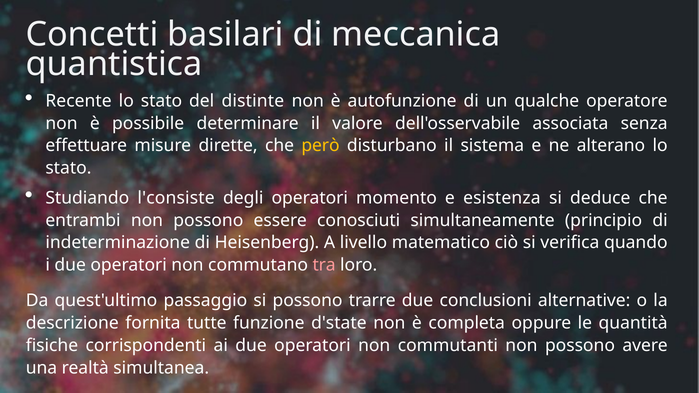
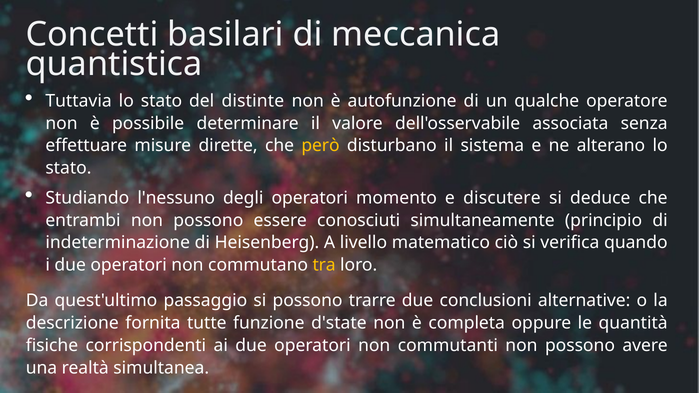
Recente: Recente -> Tuttavia
l'consiste: l'consiste -> l'nessuno
esistenza: esistenza -> discutere
tra colour: pink -> yellow
